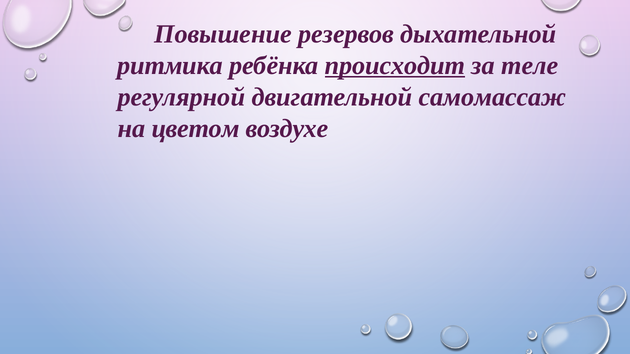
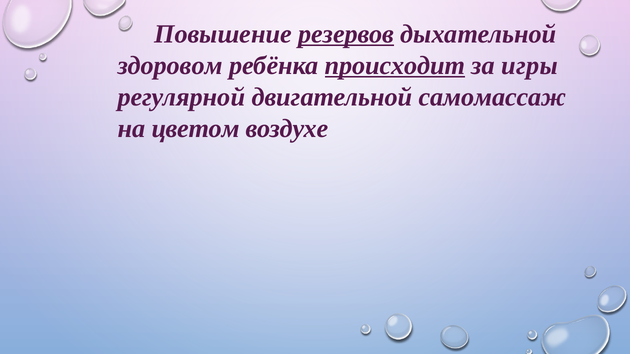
резервов underline: none -> present
ритмика: ритмика -> здоровом
теле: теле -> игры
